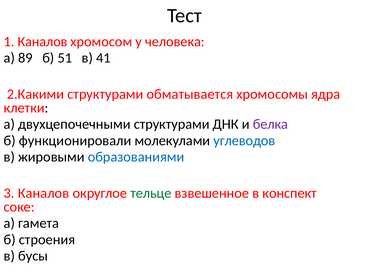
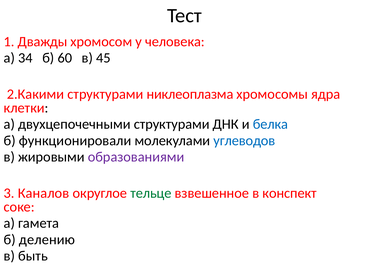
1 Каналов: Каналов -> Дважды
89: 89 -> 34
51: 51 -> 60
41: 41 -> 45
обматывается: обматывается -> никлеоплазма
белка colour: purple -> blue
образованиями colour: blue -> purple
строения: строения -> делению
бусы: бусы -> быть
